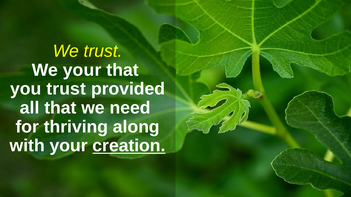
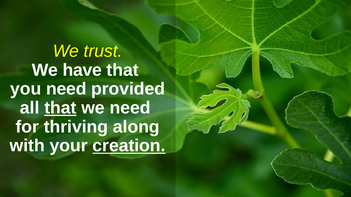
We your: your -> have
you trust: trust -> need
that at (60, 108) underline: none -> present
